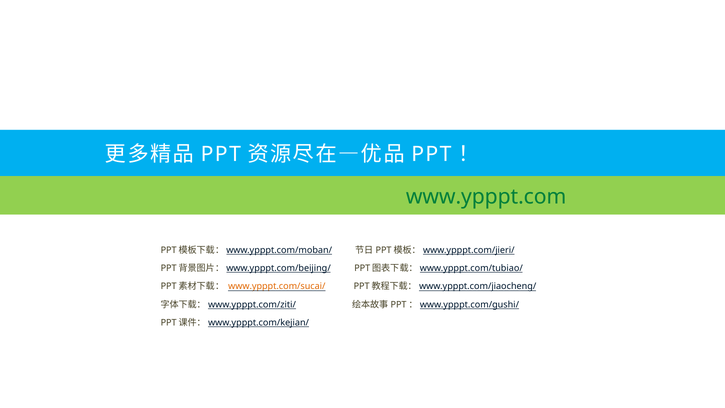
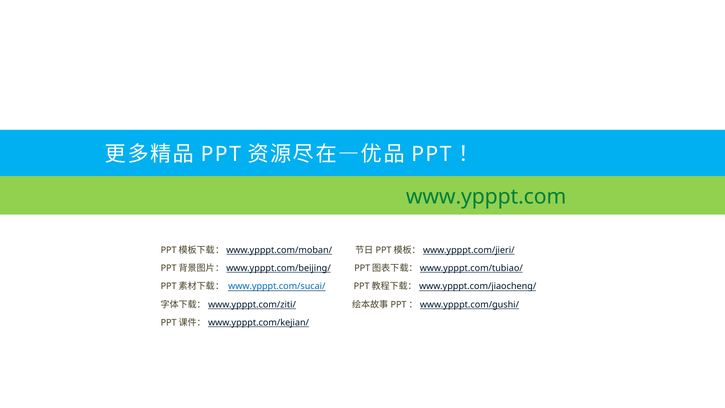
www.ypppt.com/sucai/ colour: orange -> blue
